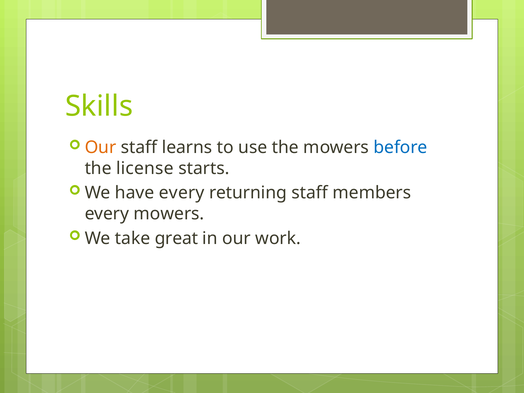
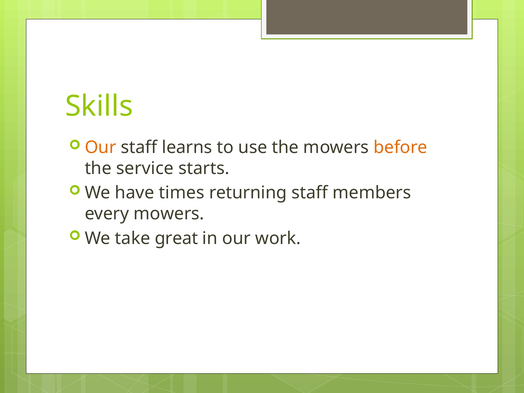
before colour: blue -> orange
license: license -> service
have every: every -> times
